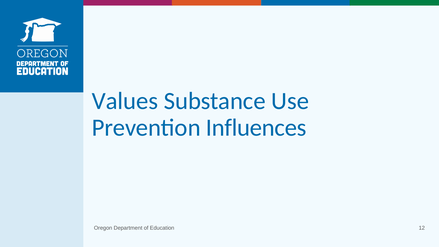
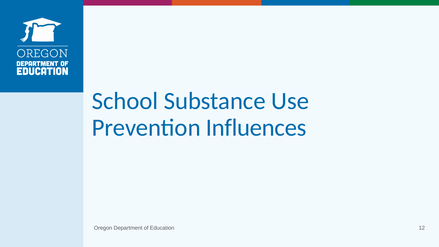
Values: Values -> School
